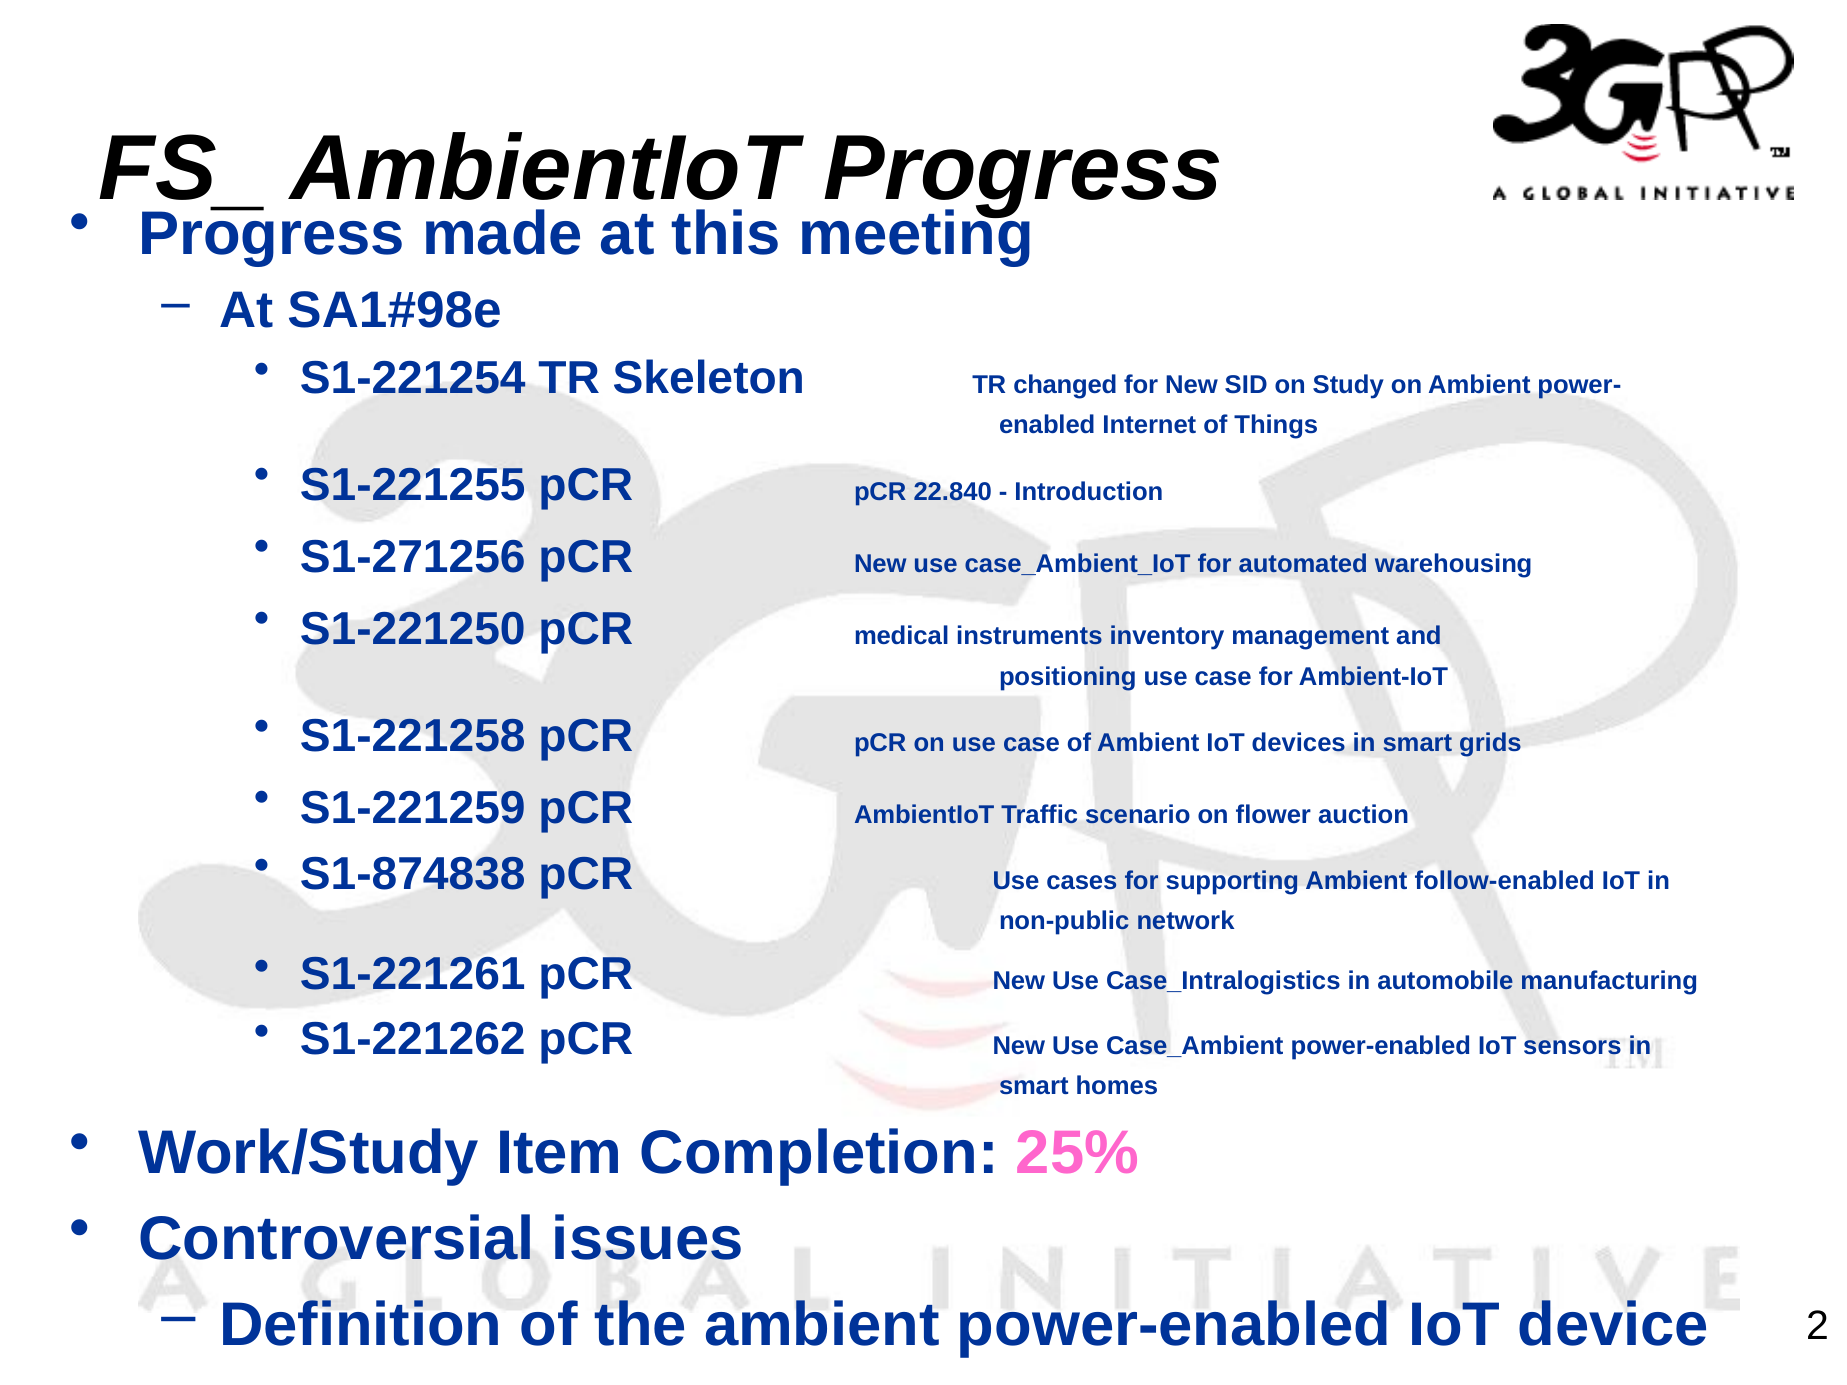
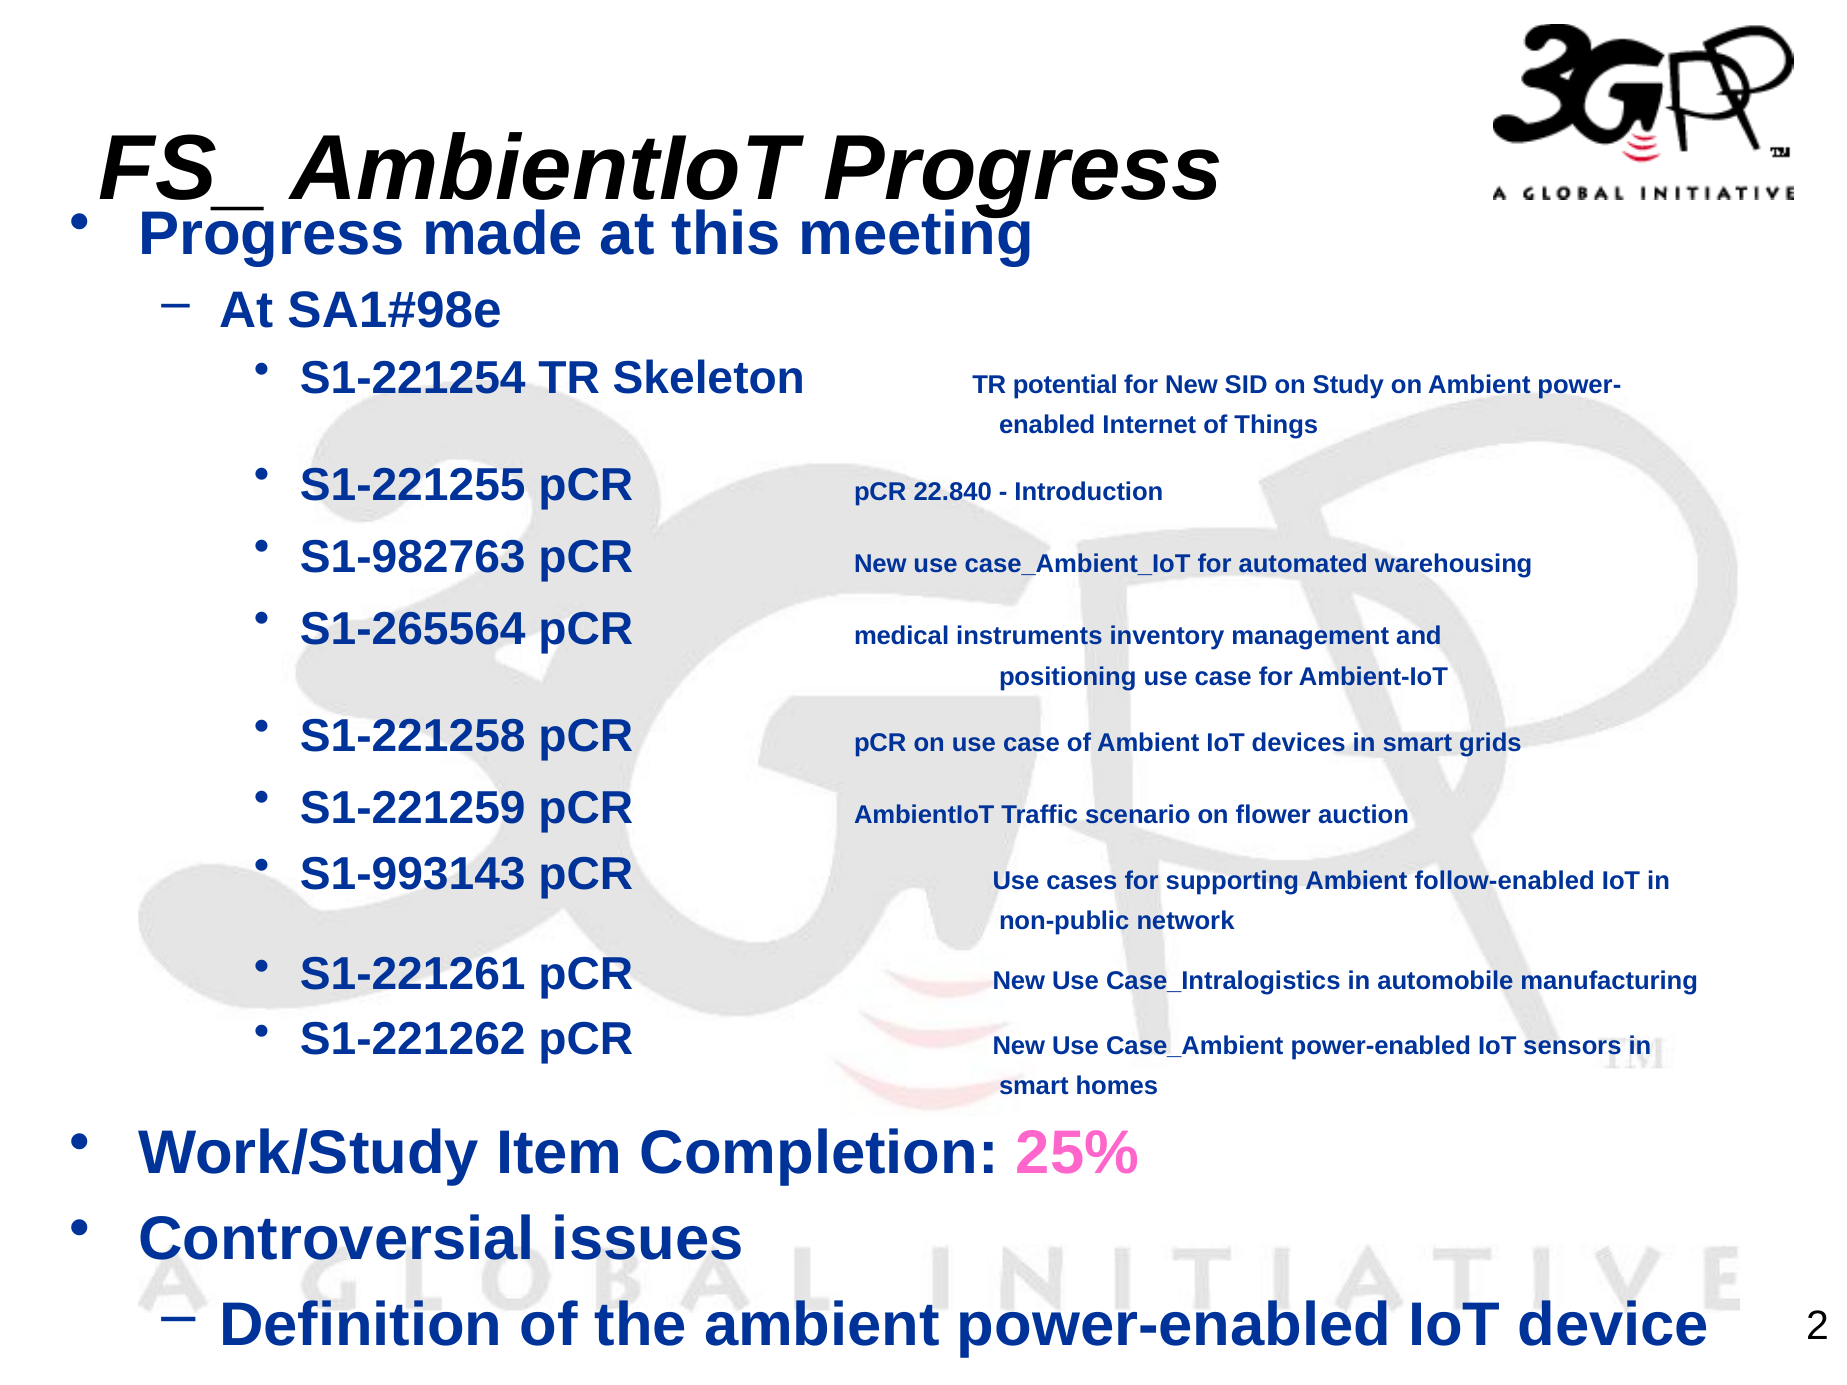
changed: changed -> potential
S1-271256: S1-271256 -> S1-982763
S1-221250: S1-221250 -> S1-265564
S1-874838: S1-874838 -> S1-993143
